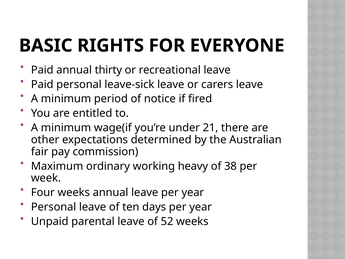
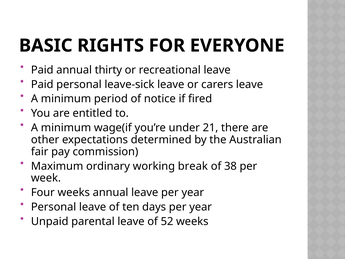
heavy: heavy -> break
